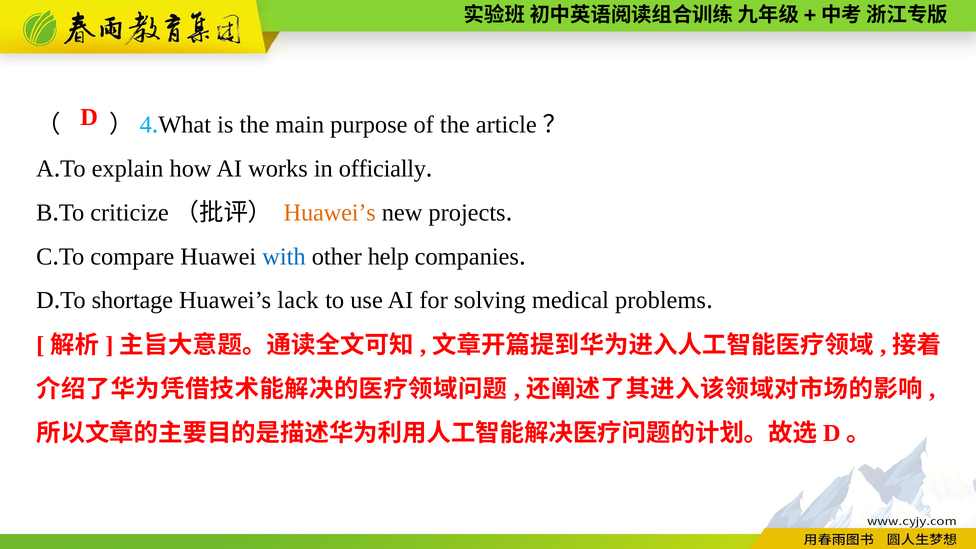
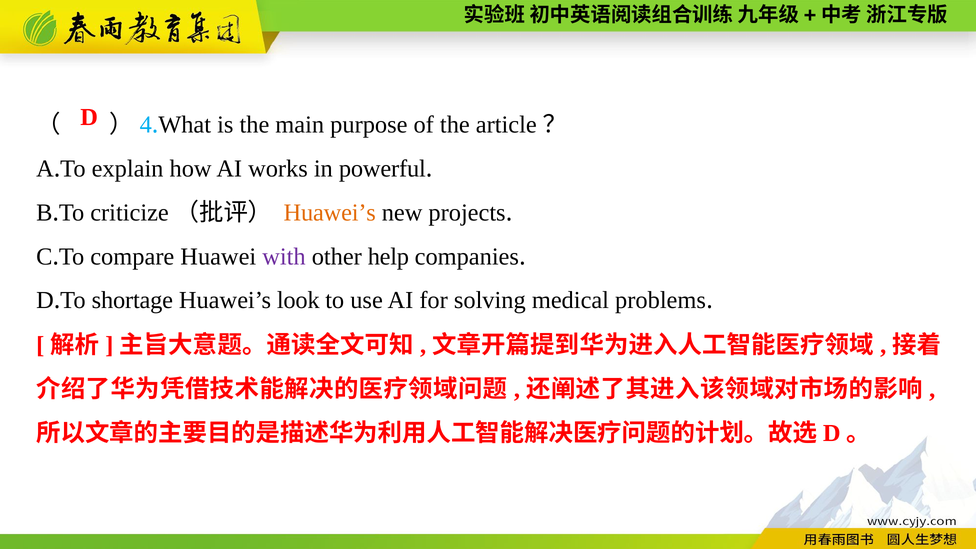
officially: officially -> powerful
with colour: blue -> purple
lack: lack -> look
